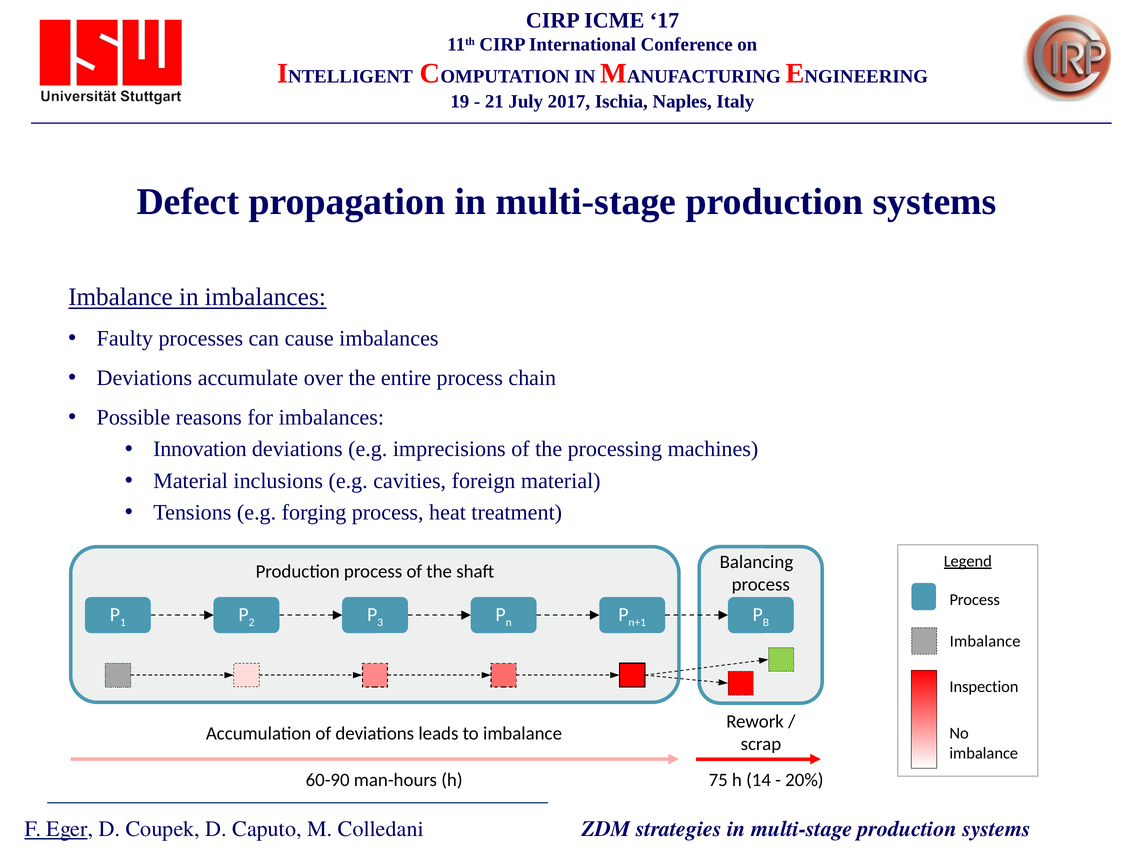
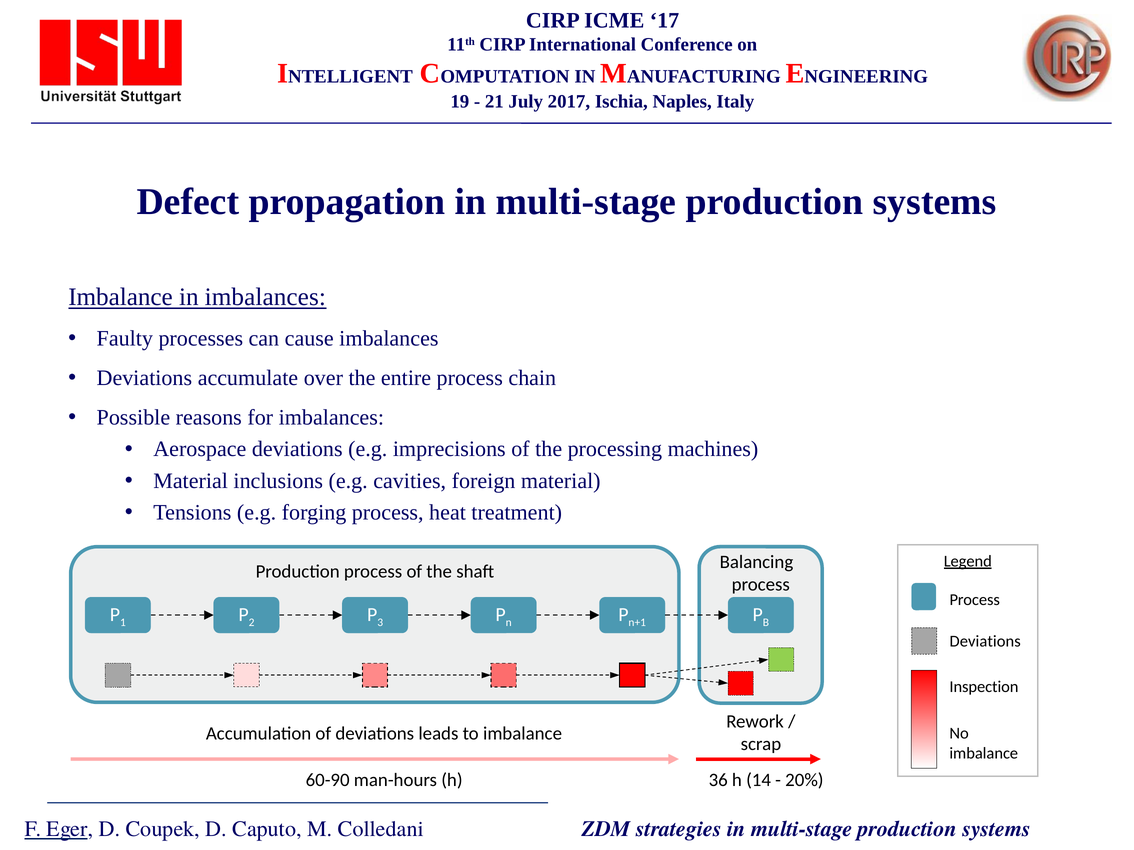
Innovation: Innovation -> Aerospace
Imbalance at (985, 642): Imbalance -> Deviations
75: 75 -> 36
